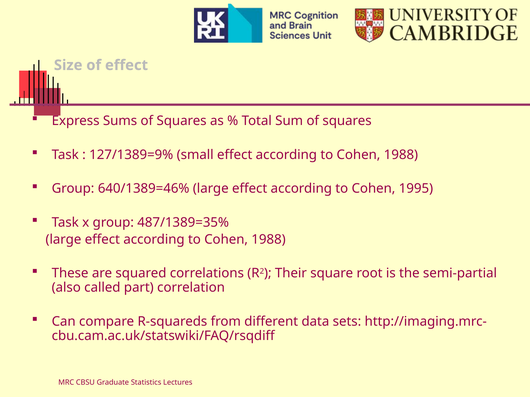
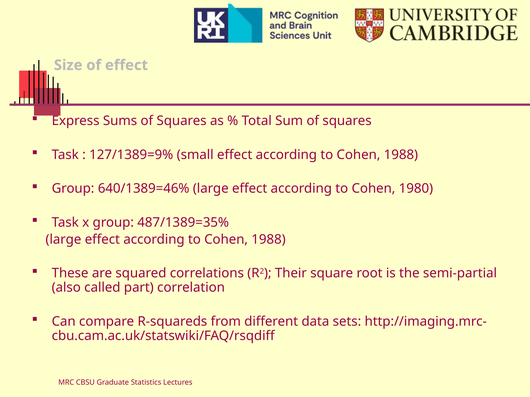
1995: 1995 -> 1980
